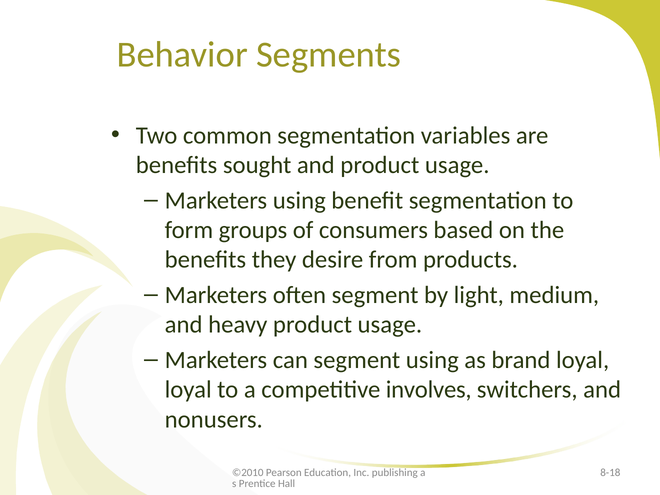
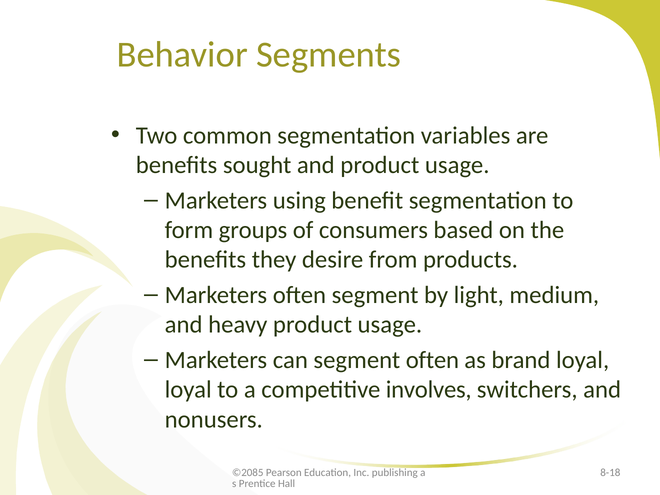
segment using: using -> often
©2010: ©2010 -> ©2085
